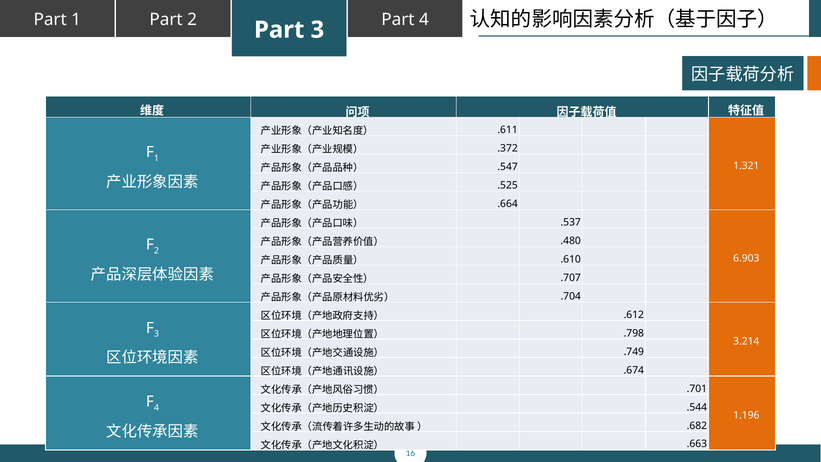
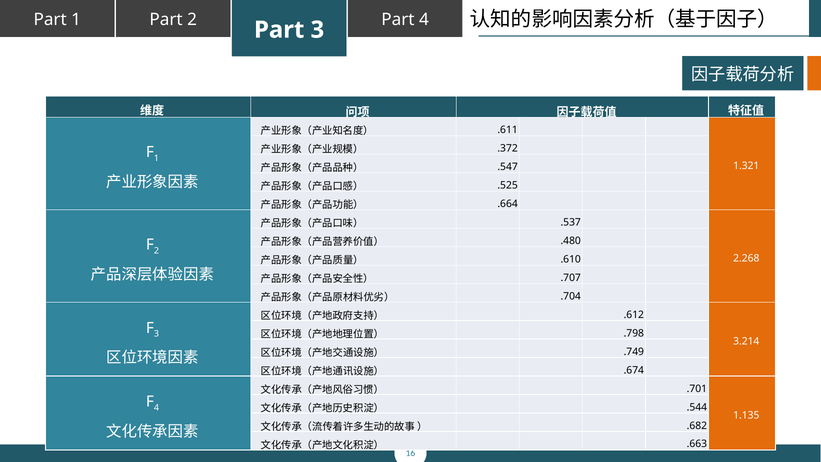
6.903: 6.903 -> 2.268
1.196: 1.196 -> 1.135
